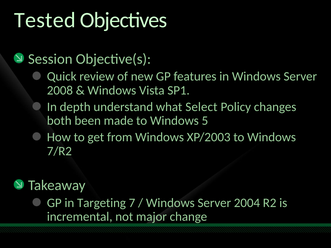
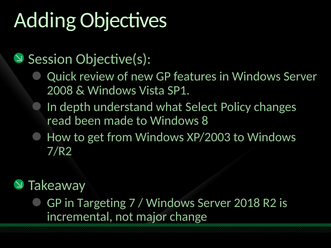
Tested: Tested -> Adding
both: both -> read
5: 5 -> 8
2004: 2004 -> 2018
